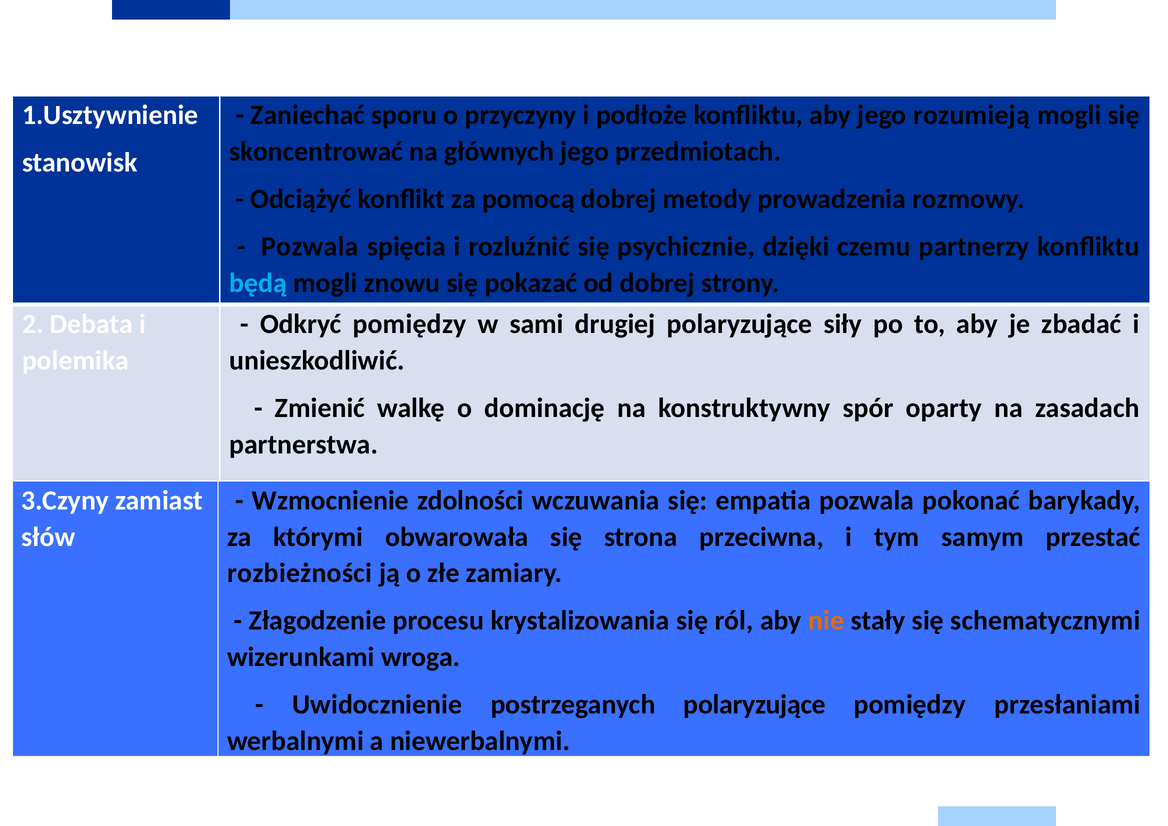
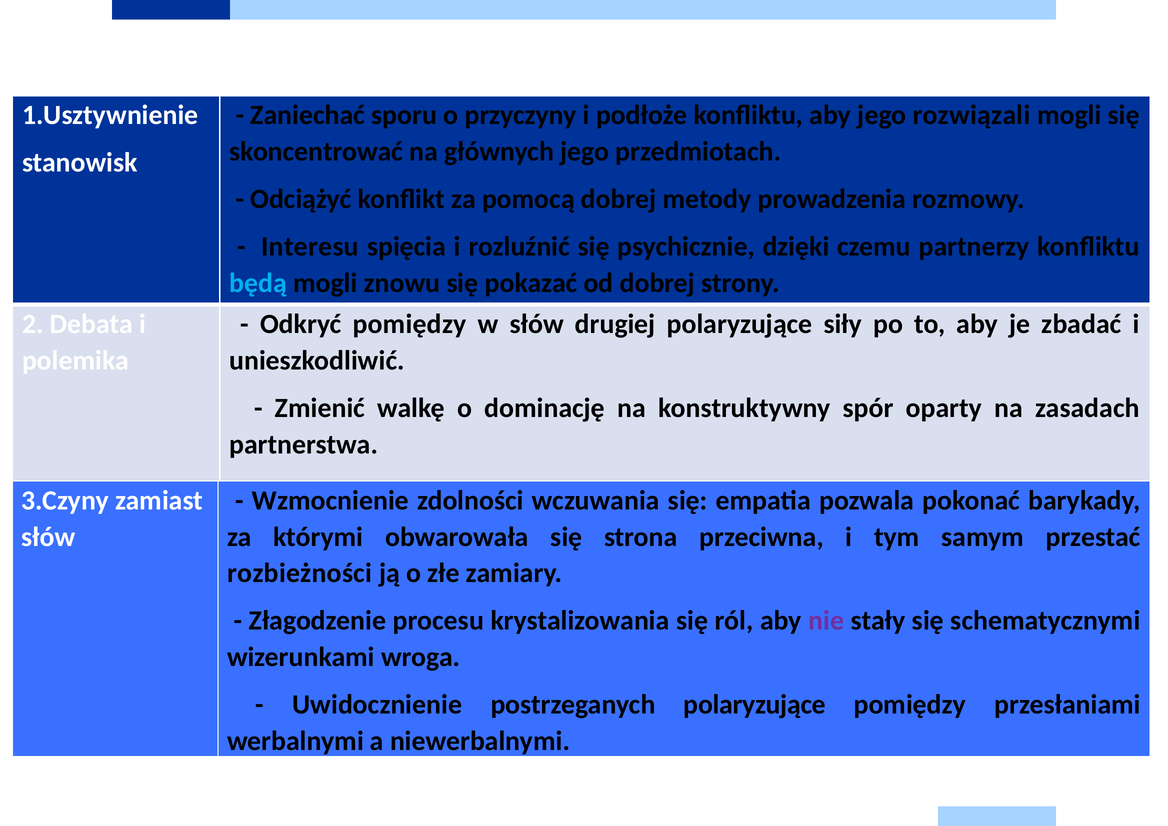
rozumieją: rozumieją -> rozwiązali
Pozwala at (310, 247): Pozwala -> Interesu
w sami: sami -> słów
nie colour: orange -> purple
